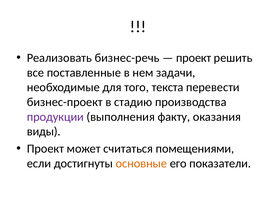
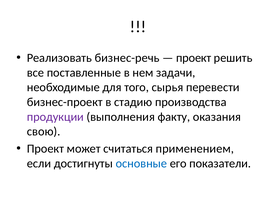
текста: текста -> сырья
виды: виды -> свою
помещениями: помещениями -> применением
основные colour: orange -> blue
